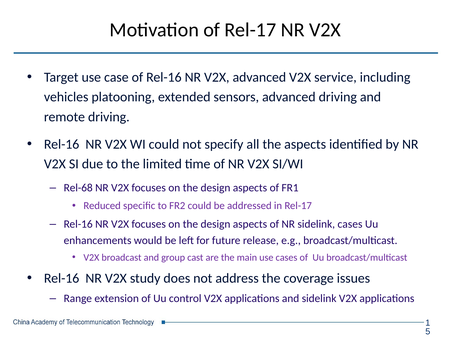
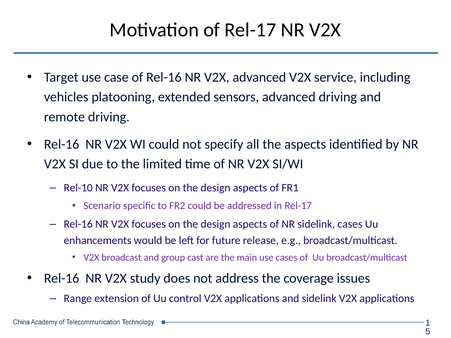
Rel-68: Rel-68 -> Rel-10
Reduced: Reduced -> Scenario
